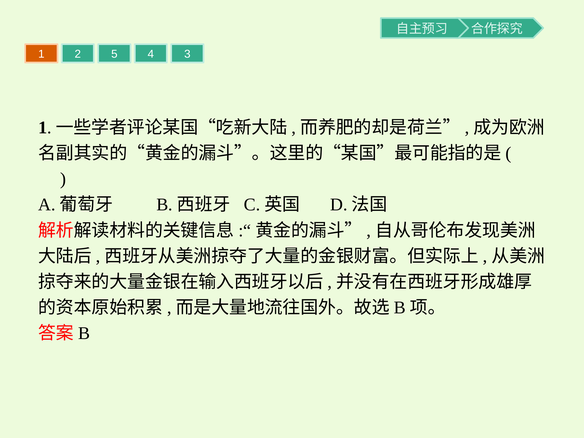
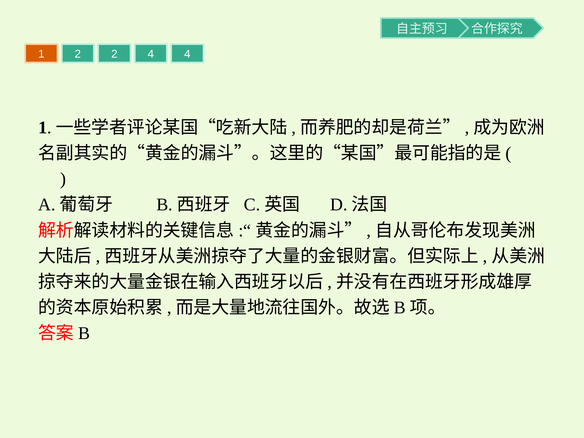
2 5: 5 -> 2
4 3: 3 -> 4
